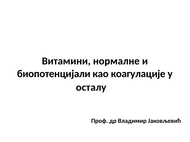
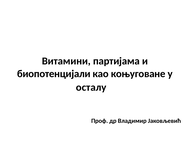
нормалне: нормалне -> партијама
коагулације: коагулације -> коњуговане
